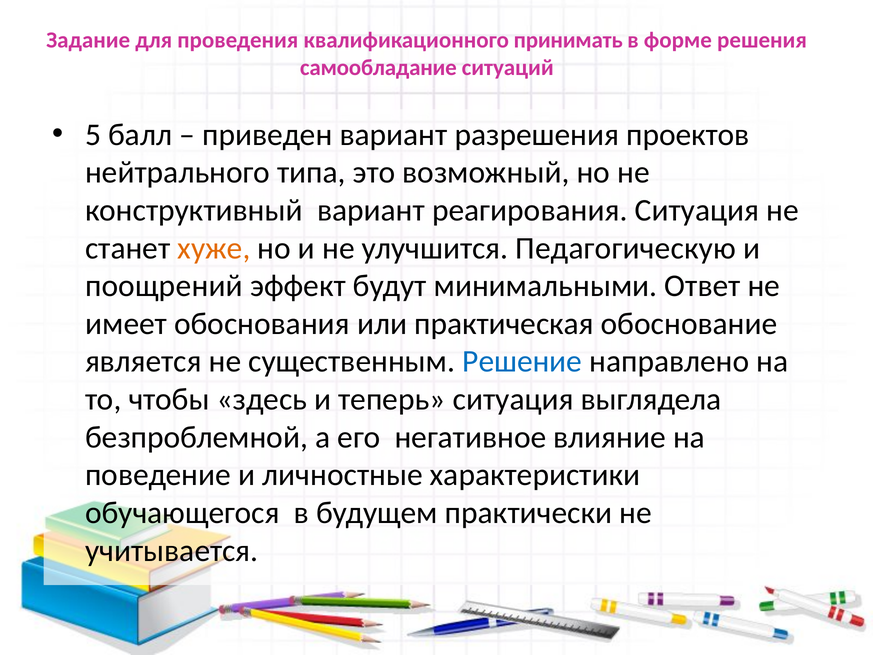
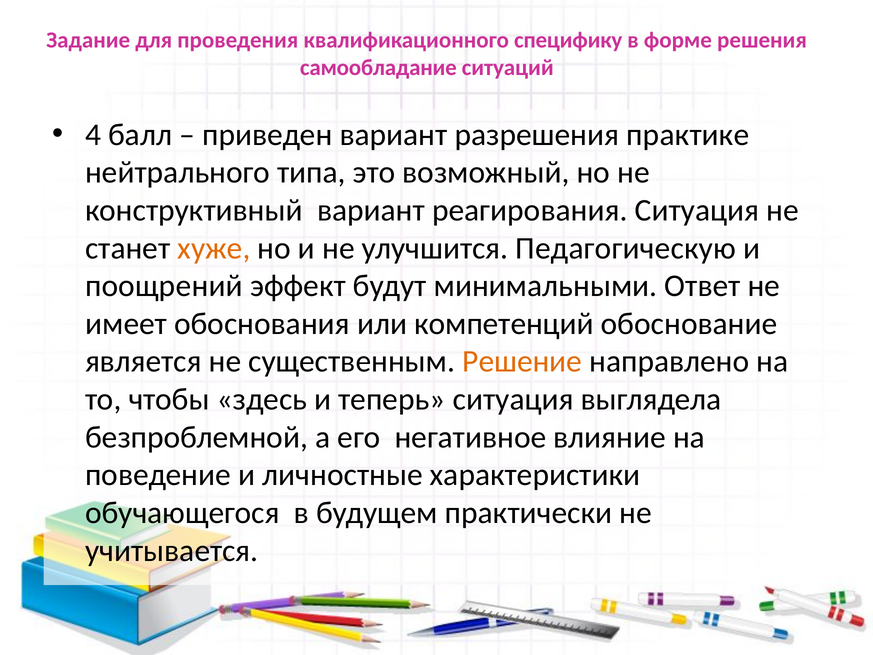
принимать: принимать -> специфику
5: 5 -> 4
проектов: проектов -> практике
практическая: практическая -> компетенций
Решение colour: blue -> orange
